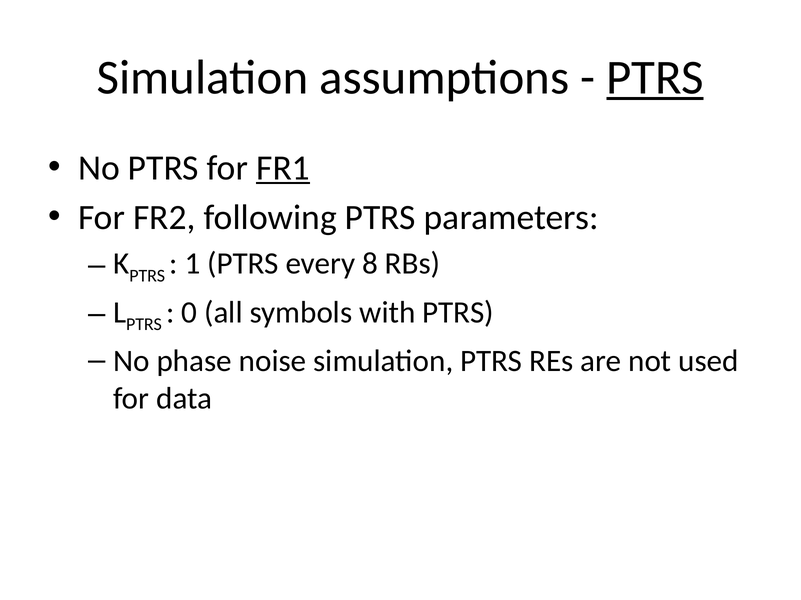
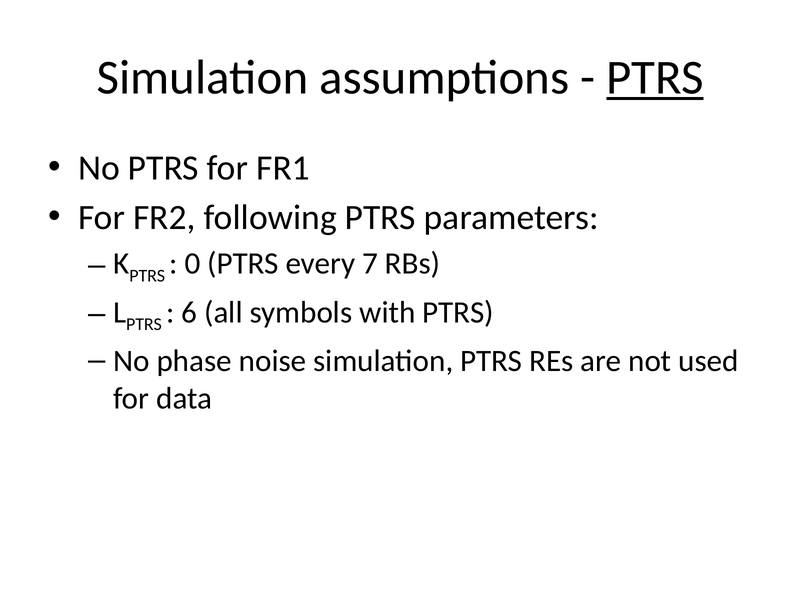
FR1 underline: present -> none
1: 1 -> 0
8: 8 -> 7
0: 0 -> 6
